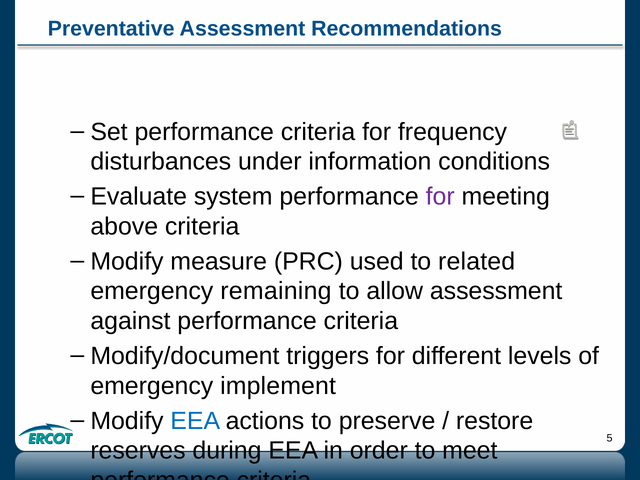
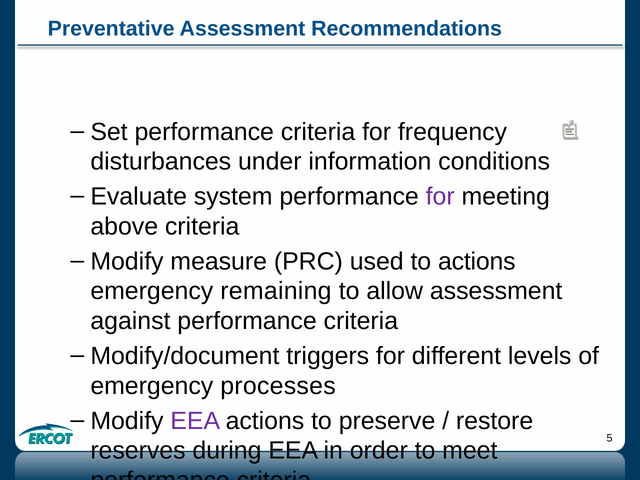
to related: related -> actions
implement: implement -> processes
EEA at (195, 421) colour: blue -> purple
